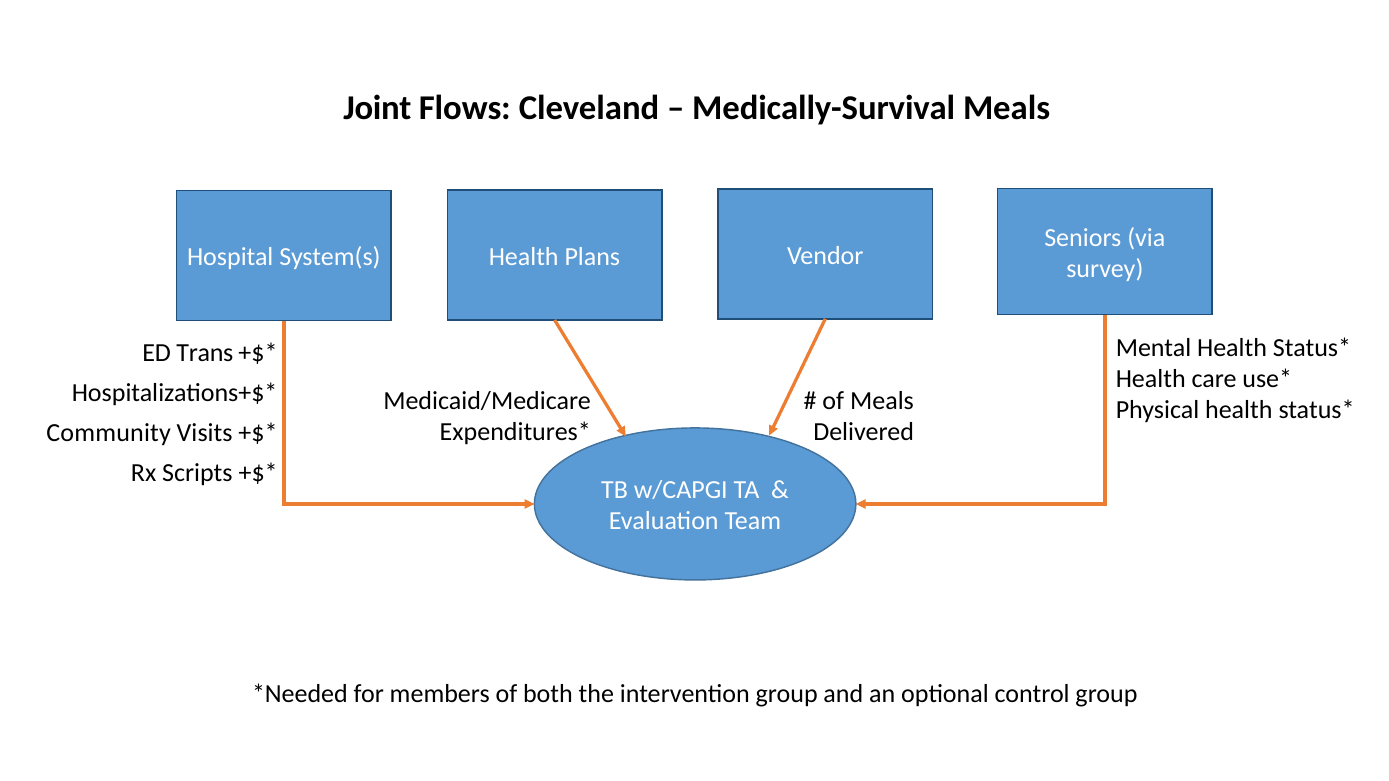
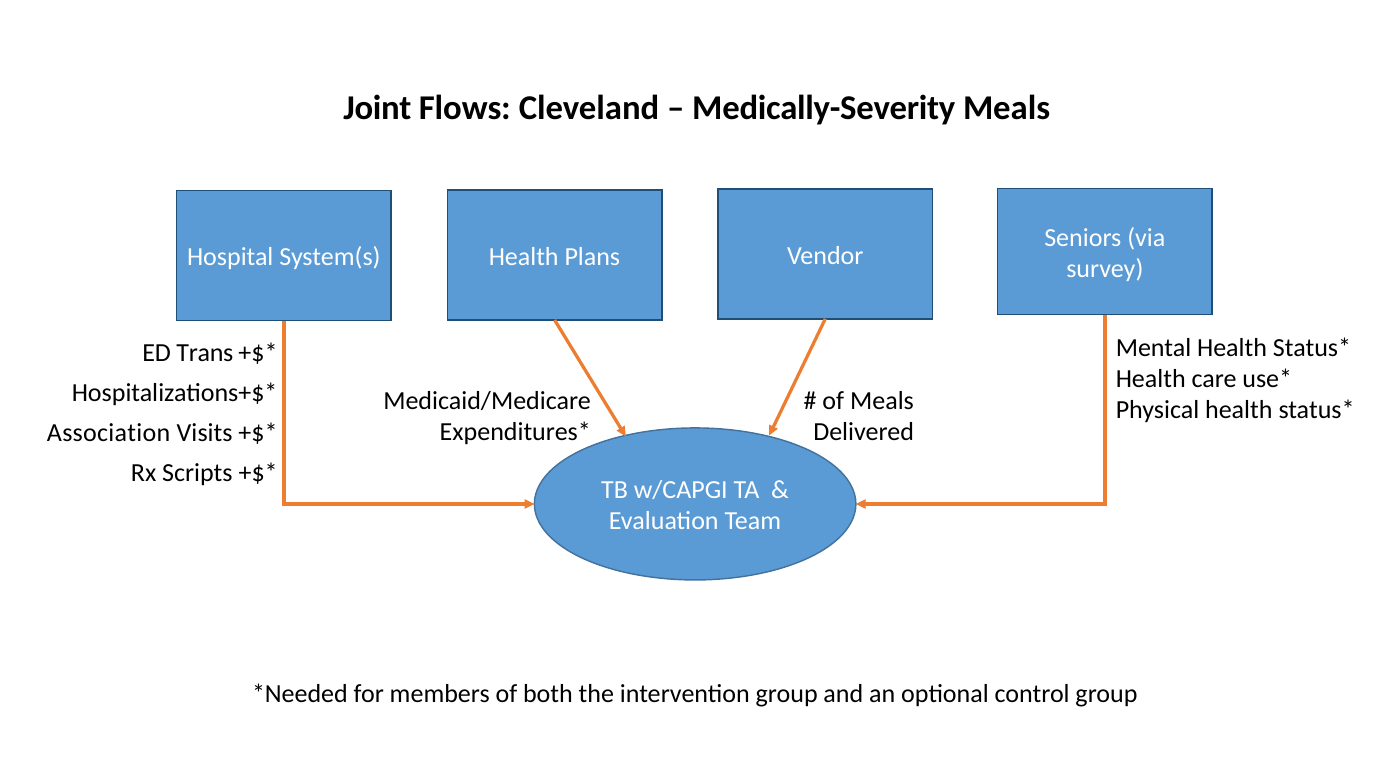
Medically-Survival: Medically-Survival -> Medically-Severity
Community: Community -> Association
